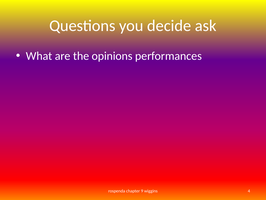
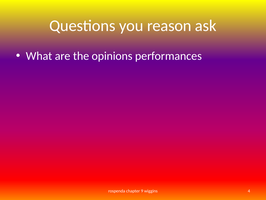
decide: decide -> reason
